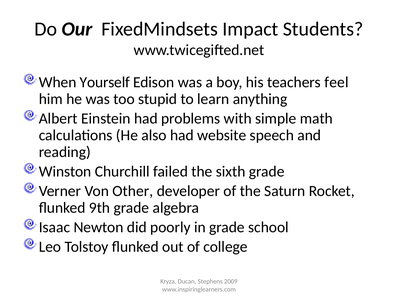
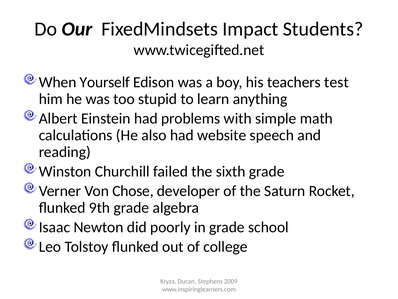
feel: feel -> test
Other: Other -> Chose
